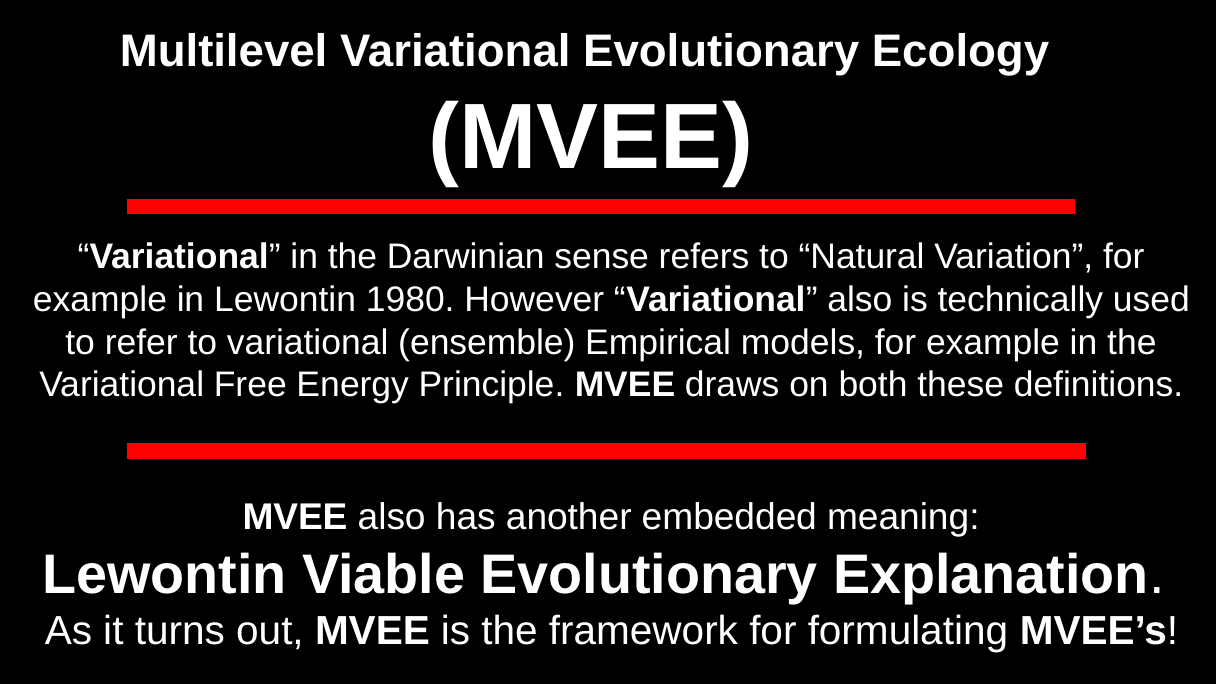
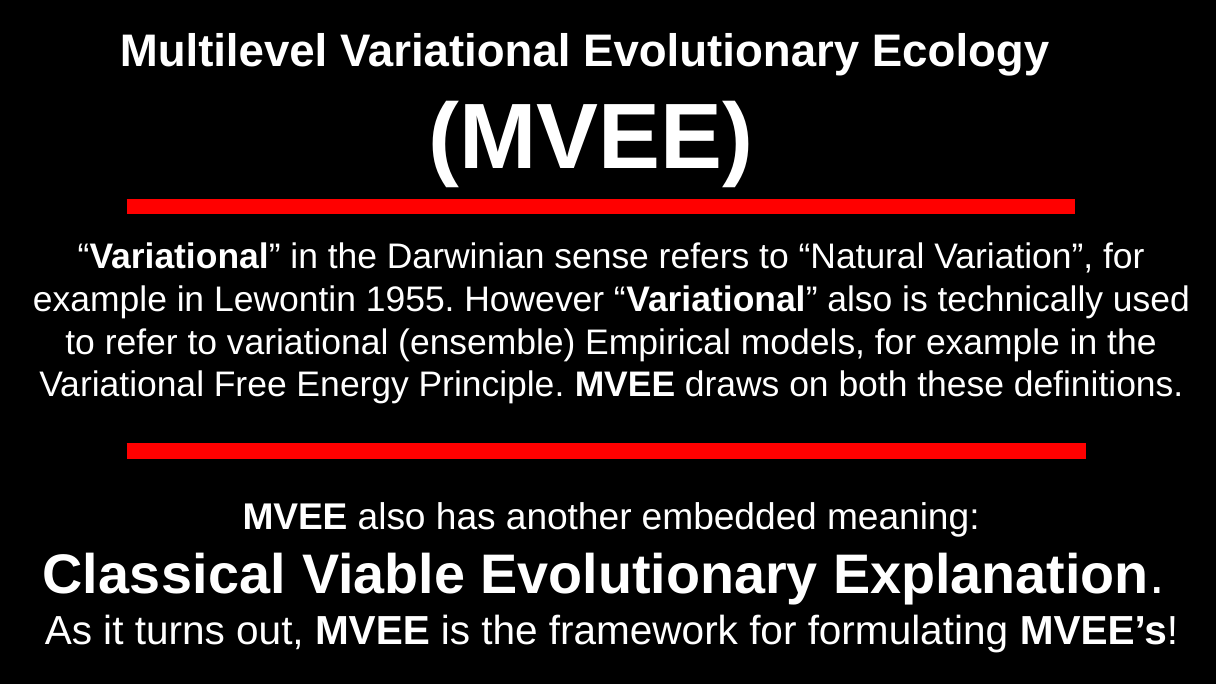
1980: 1980 -> 1955
Lewontin at (164, 575): Lewontin -> Classical
